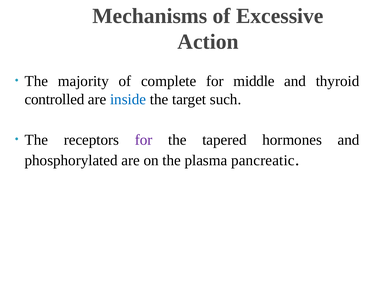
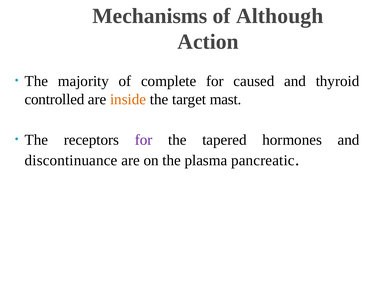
Excessive: Excessive -> Although
middle: middle -> caused
inside colour: blue -> orange
such: such -> mast
phosphorylated: phosphorylated -> discontinuance
